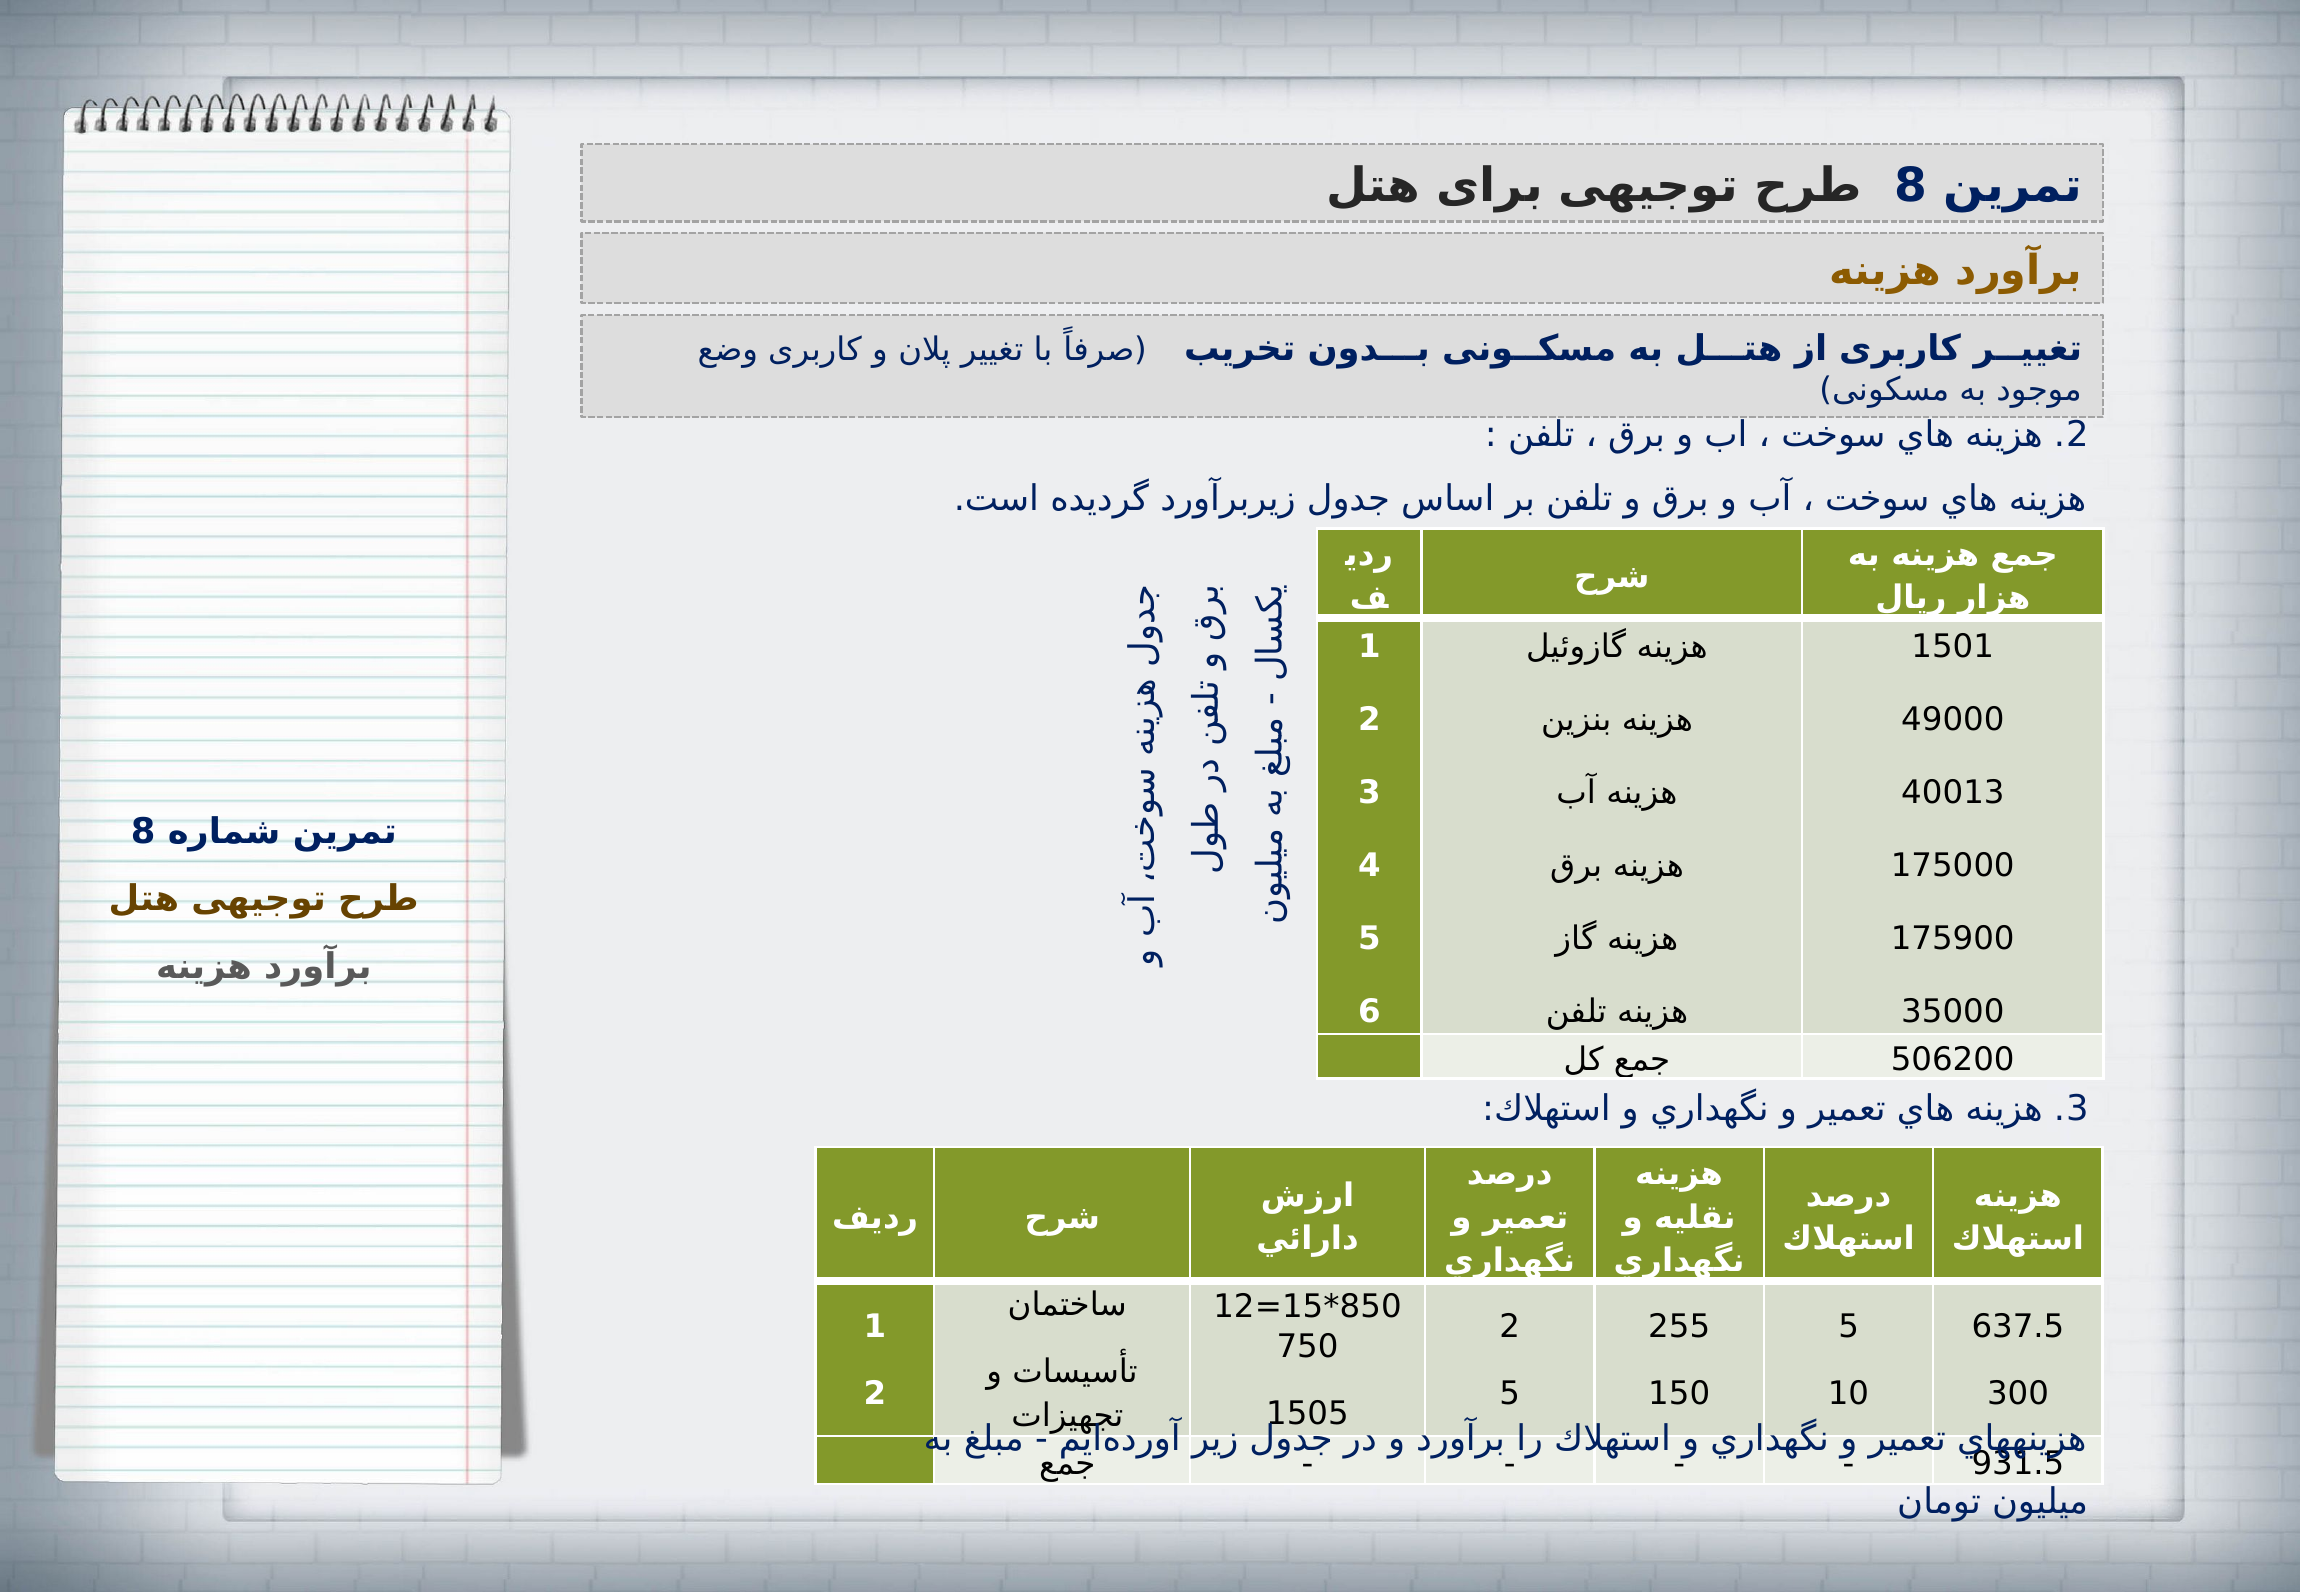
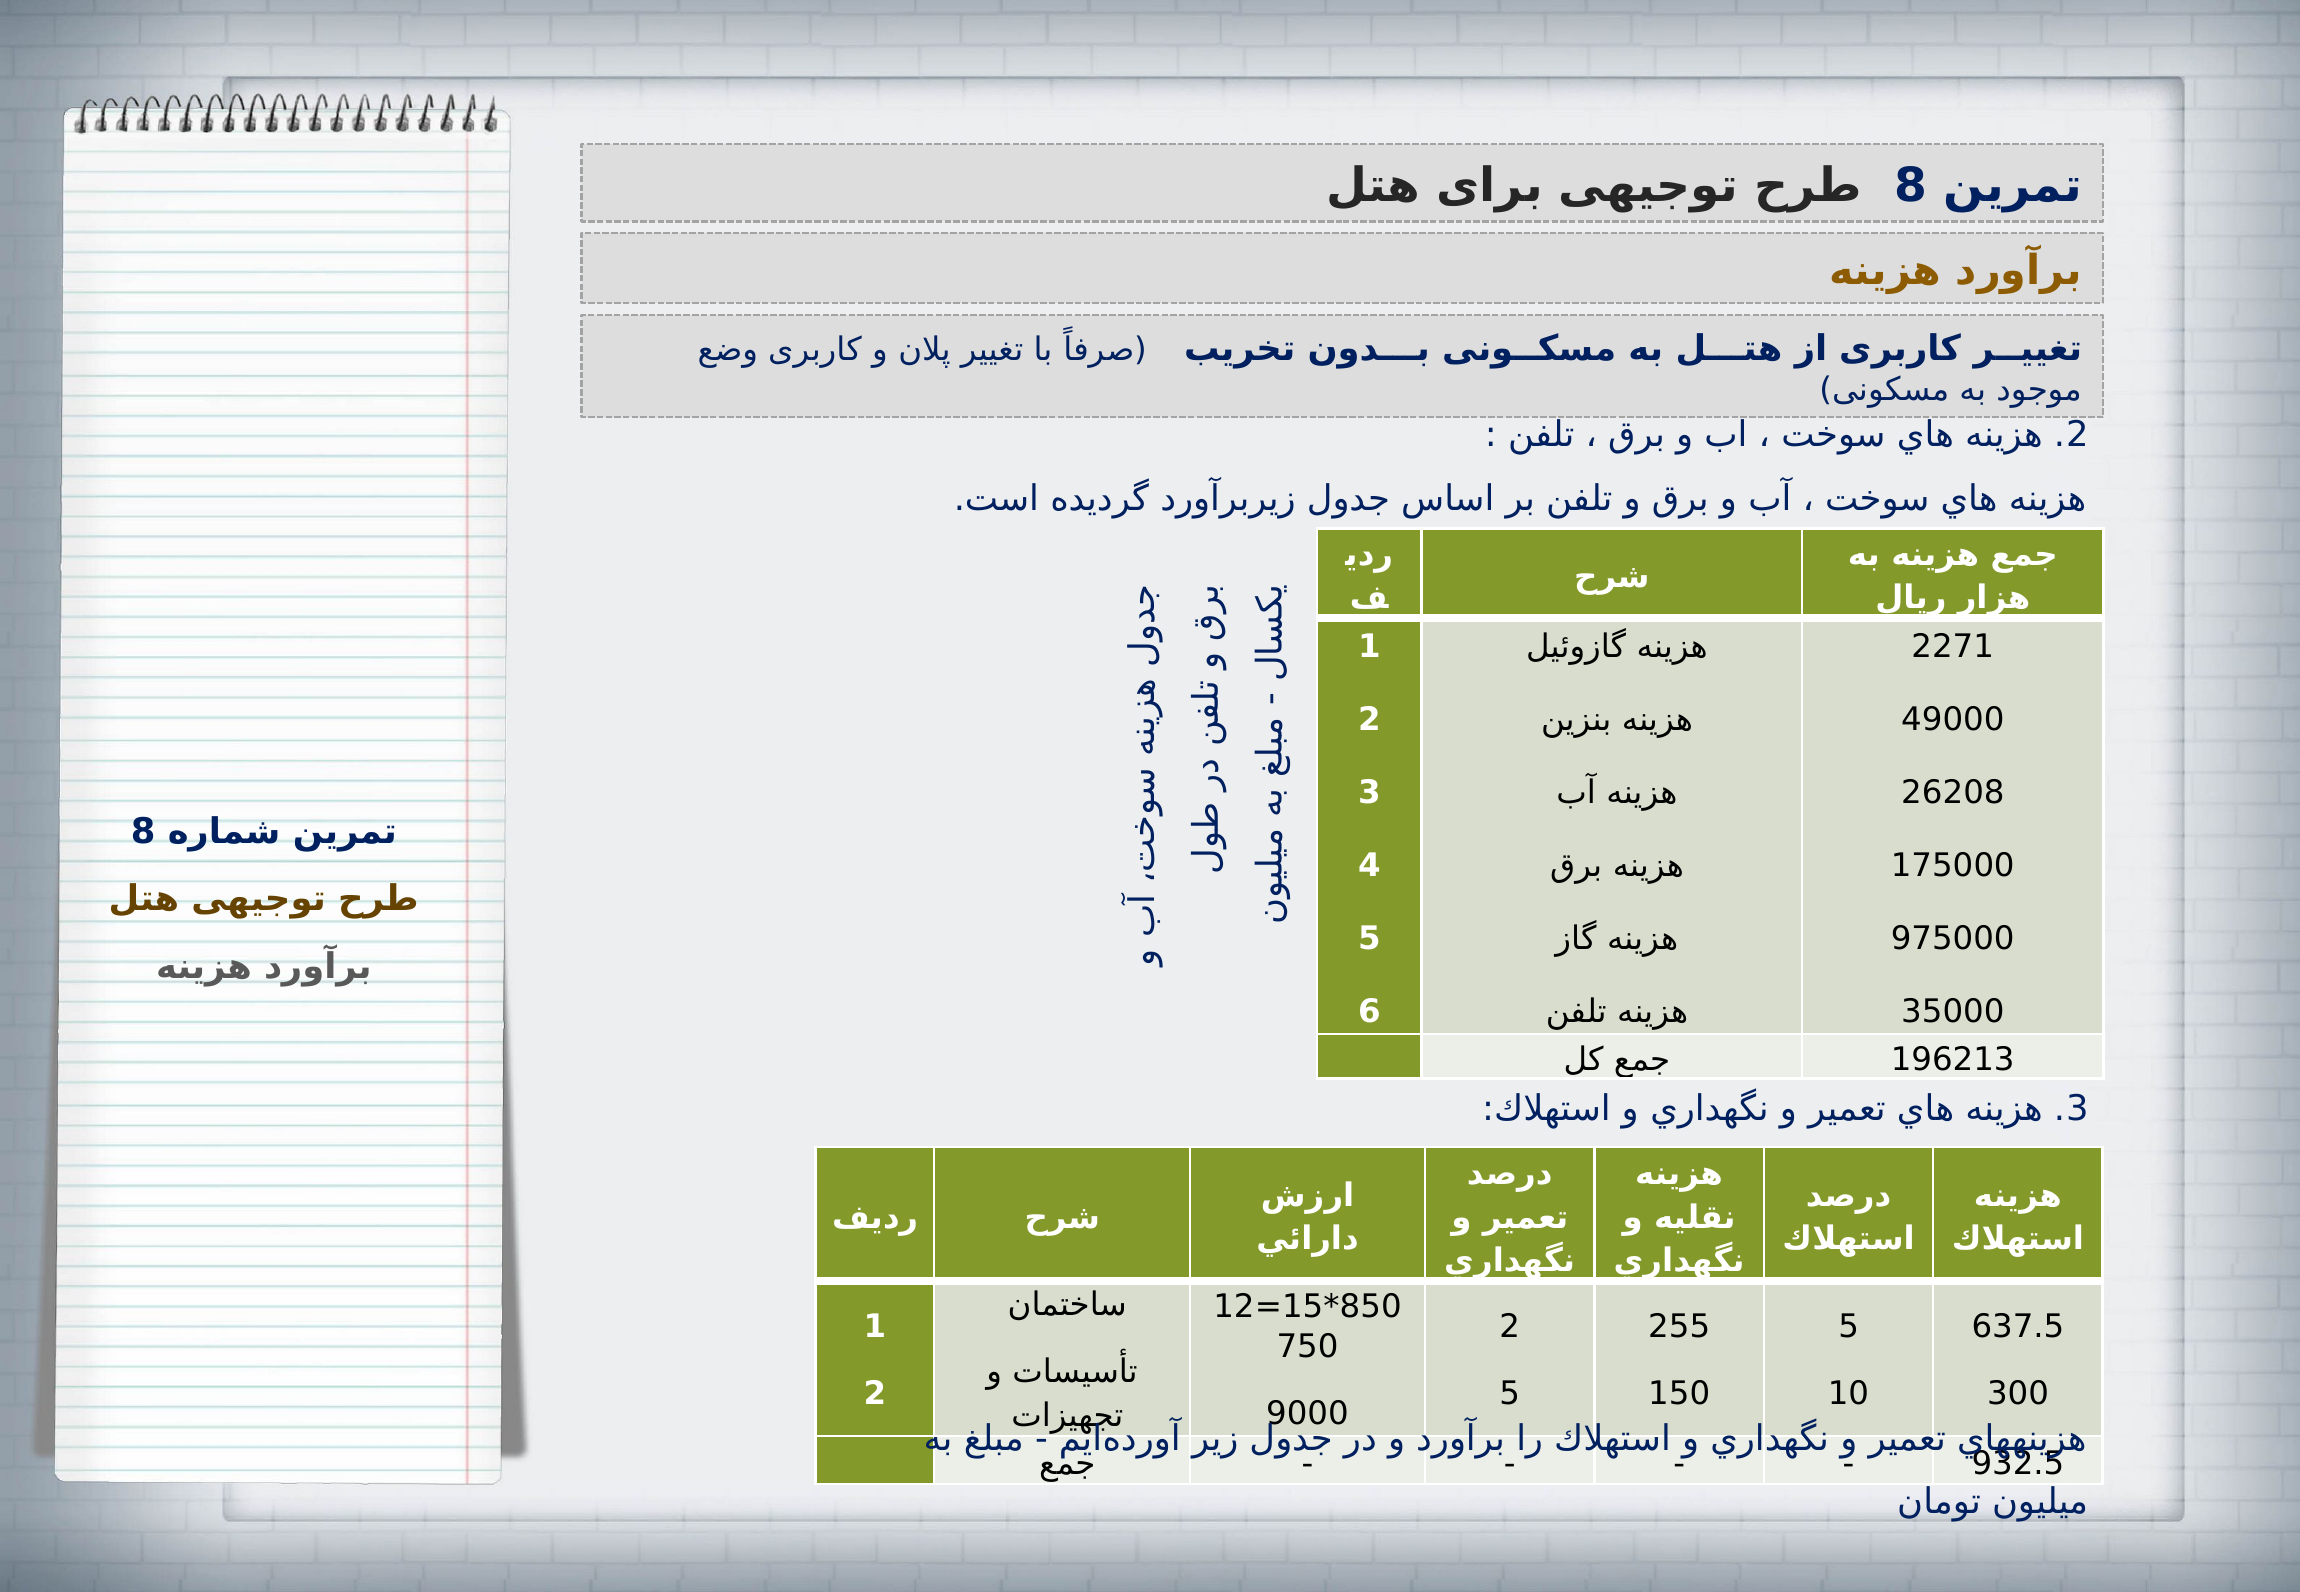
1501: 1501 -> 2271
40013: 40013 -> 26208
175900: 175900 -> 975000
506200: 506200 -> 196213
1505: 1505 -> 9000
931.5: 931.5 -> 932.5
